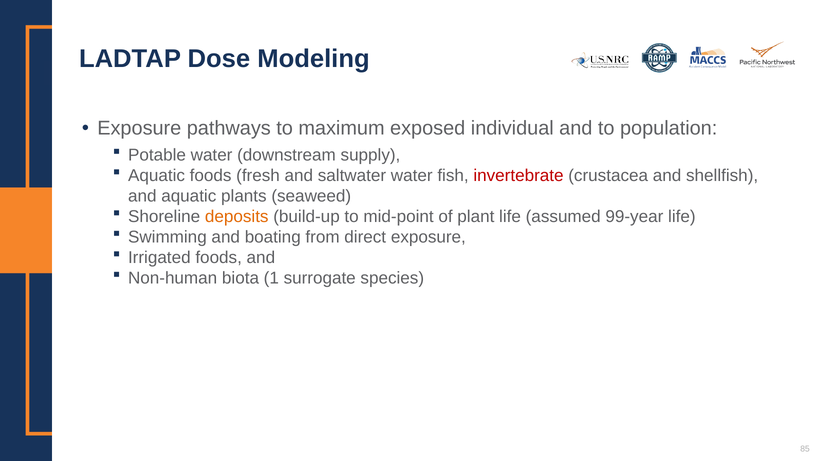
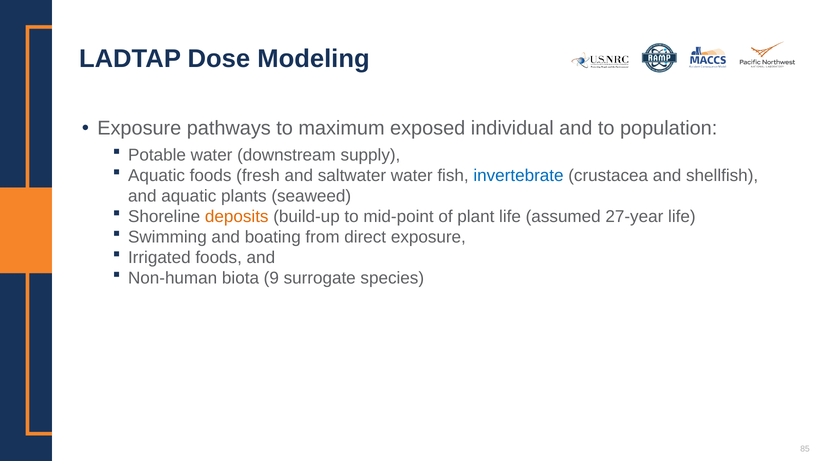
invertebrate colour: red -> blue
99-year: 99-year -> 27-year
1: 1 -> 9
